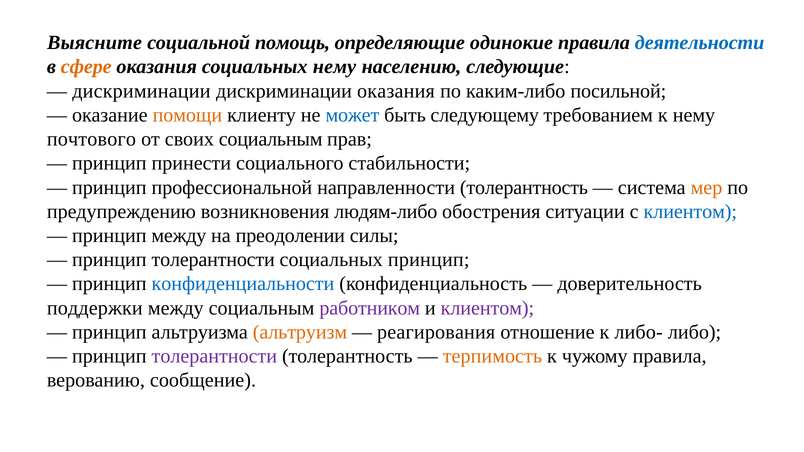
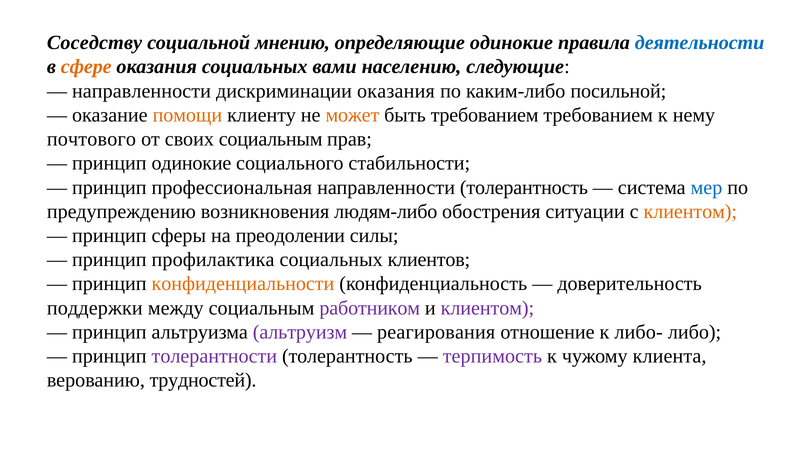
Выясните: Выясните -> Соседству
помощь: помощь -> мнению
социальных нему: нему -> вами
дискриминации at (141, 91): дискриминации -> направленности
может colour: blue -> orange
быть следующему: следующему -> требованием
принцип принести: принести -> одинокие
профессиональной: профессиональной -> профессиональная
мер colour: orange -> blue
клиентом at (690, 212) colour: blue -> orange
принцип между: между -> сферы
толерантности at (213, 260): толерантности -> профилактика
социальных принцип: принцип -> клиентов
конфиденциальности colour: blue -> orange
альтруизм colour: orange -> purple
терпимость colour: orange -> purple
чужому правила: правила -> клиента
сообщение: сообщение -> трудностей
